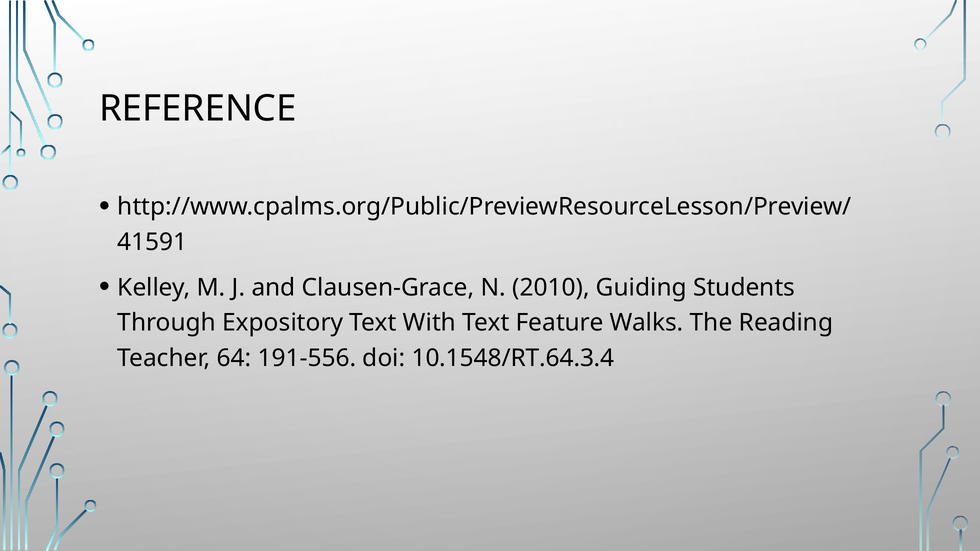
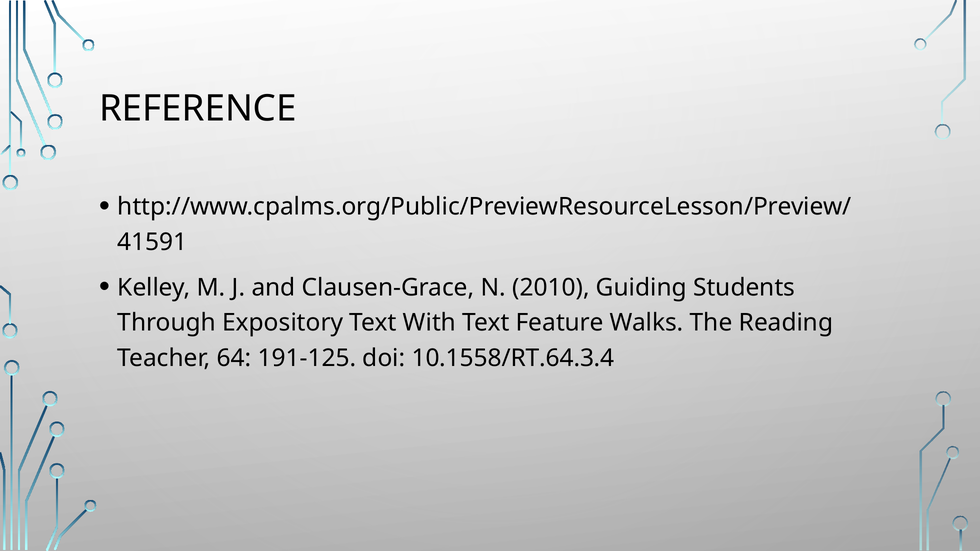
191-556: 191-556 -> 191-125
10.1548/RT.64.3.4: 10.1548/RT.64.3.4 -> 10.1558/RT.64.3.4
